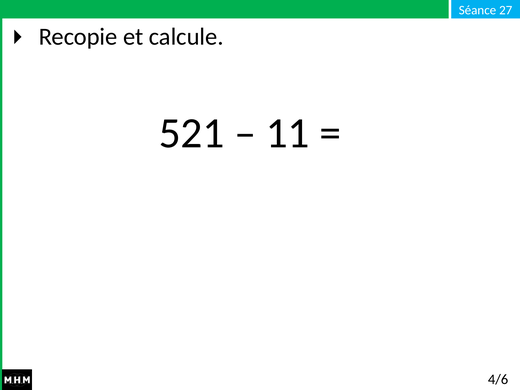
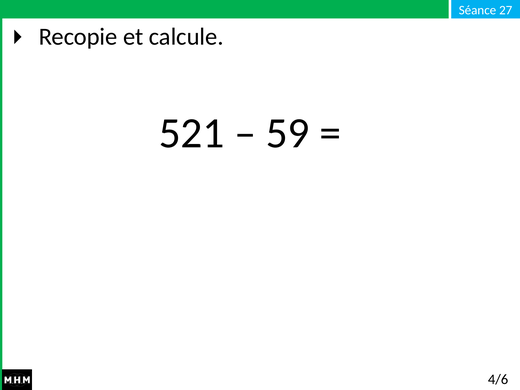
11: 11 -> 59
